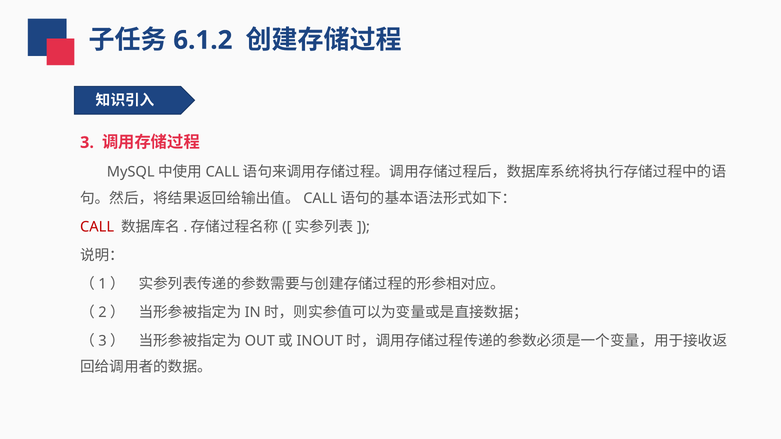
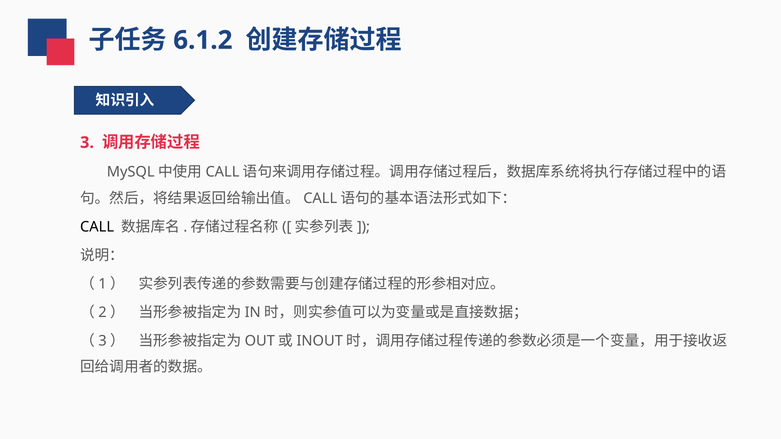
CALL colour: red -> black
